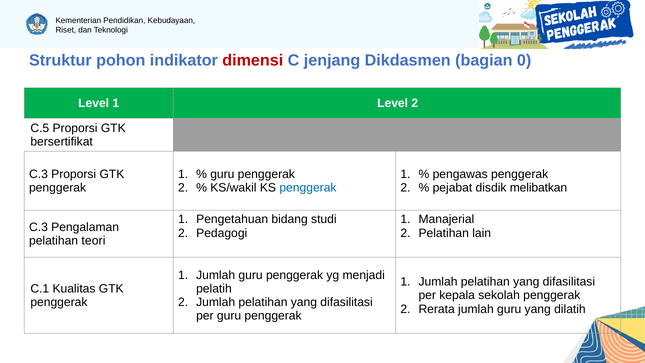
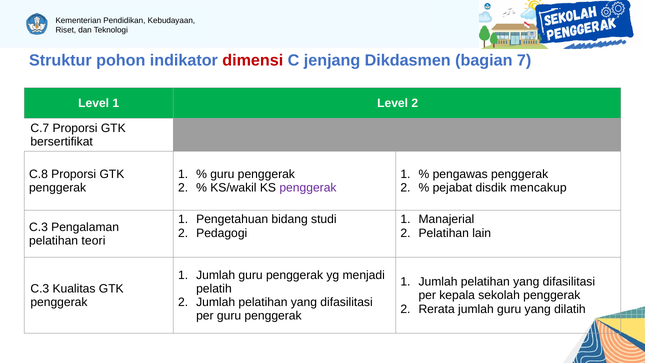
0: 0 -> 7
C.5: C.5 -> C.7
C.3 at (38, 174): C.3 -> C.8
penggerak at (308, 187) colour: blue -> purple
melibatkan: melibatkan -> mencakup
C.1 at (40, 289): C.1 -> C.3
